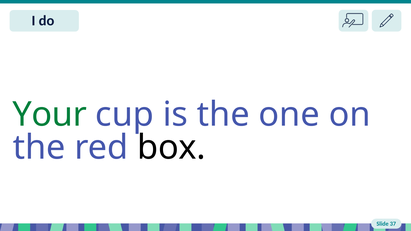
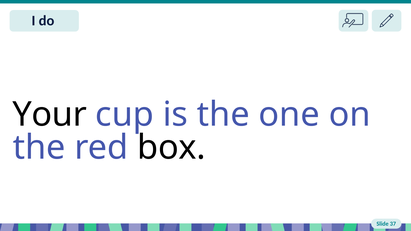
Your colour: green -> black
